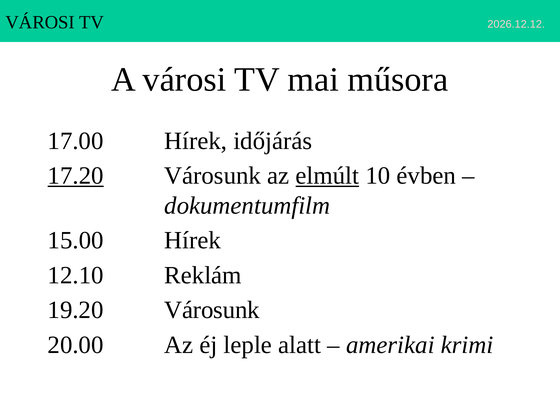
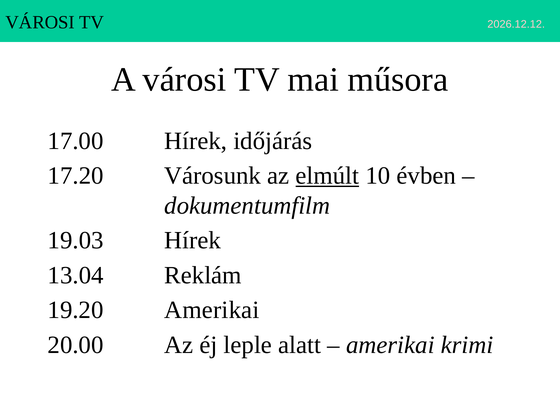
17.20 underline: present -> none
15.00: 15.00 -> 19.03
12.10: 12.10 -> 13.04
19.20 Városunk: Városunk -> Amerikai
